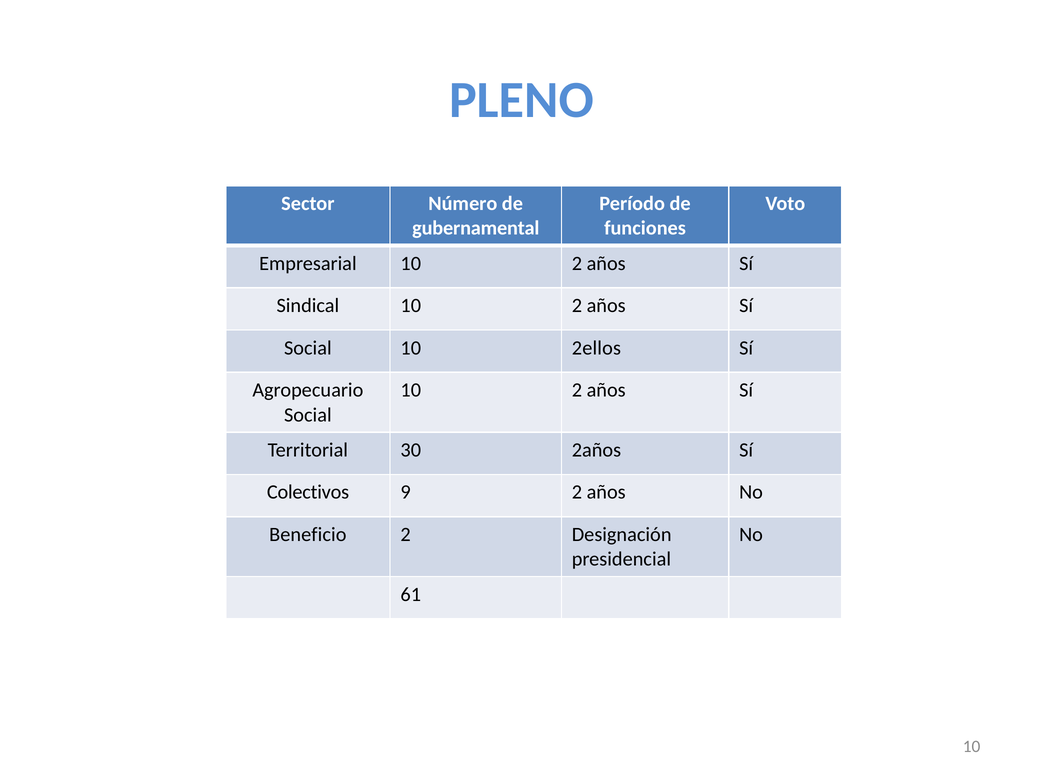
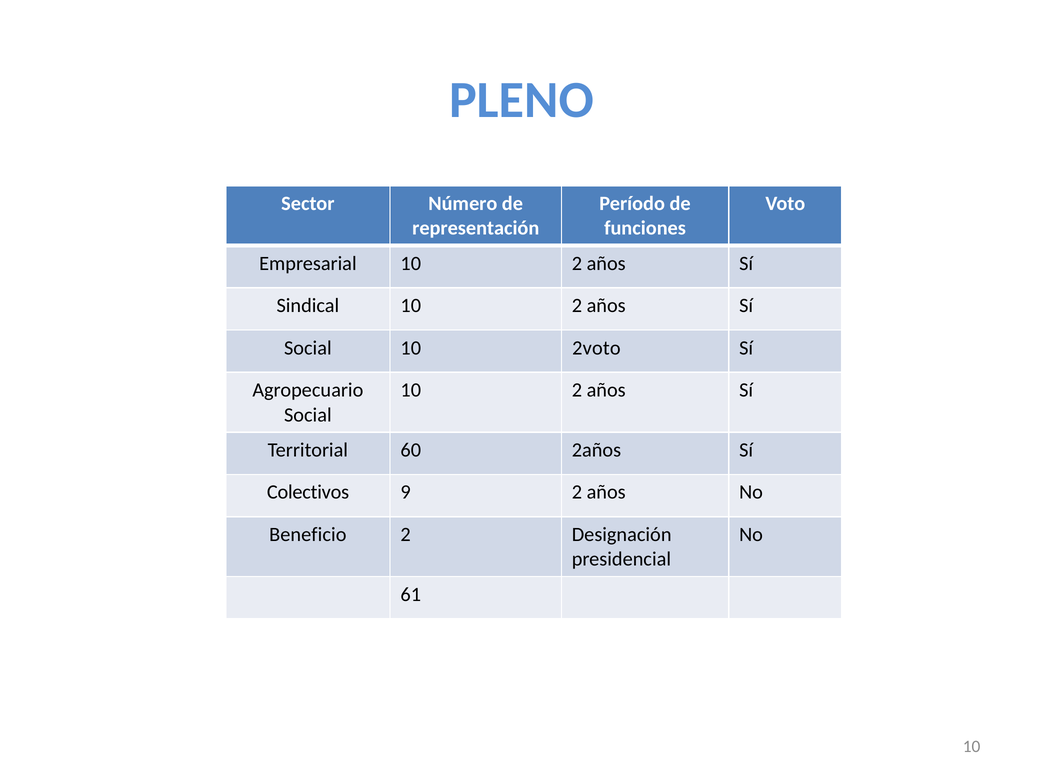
gubernamental: gubernamental -> representación
2ellos: 2ellos -> 2voto
30: 30 -> 60
